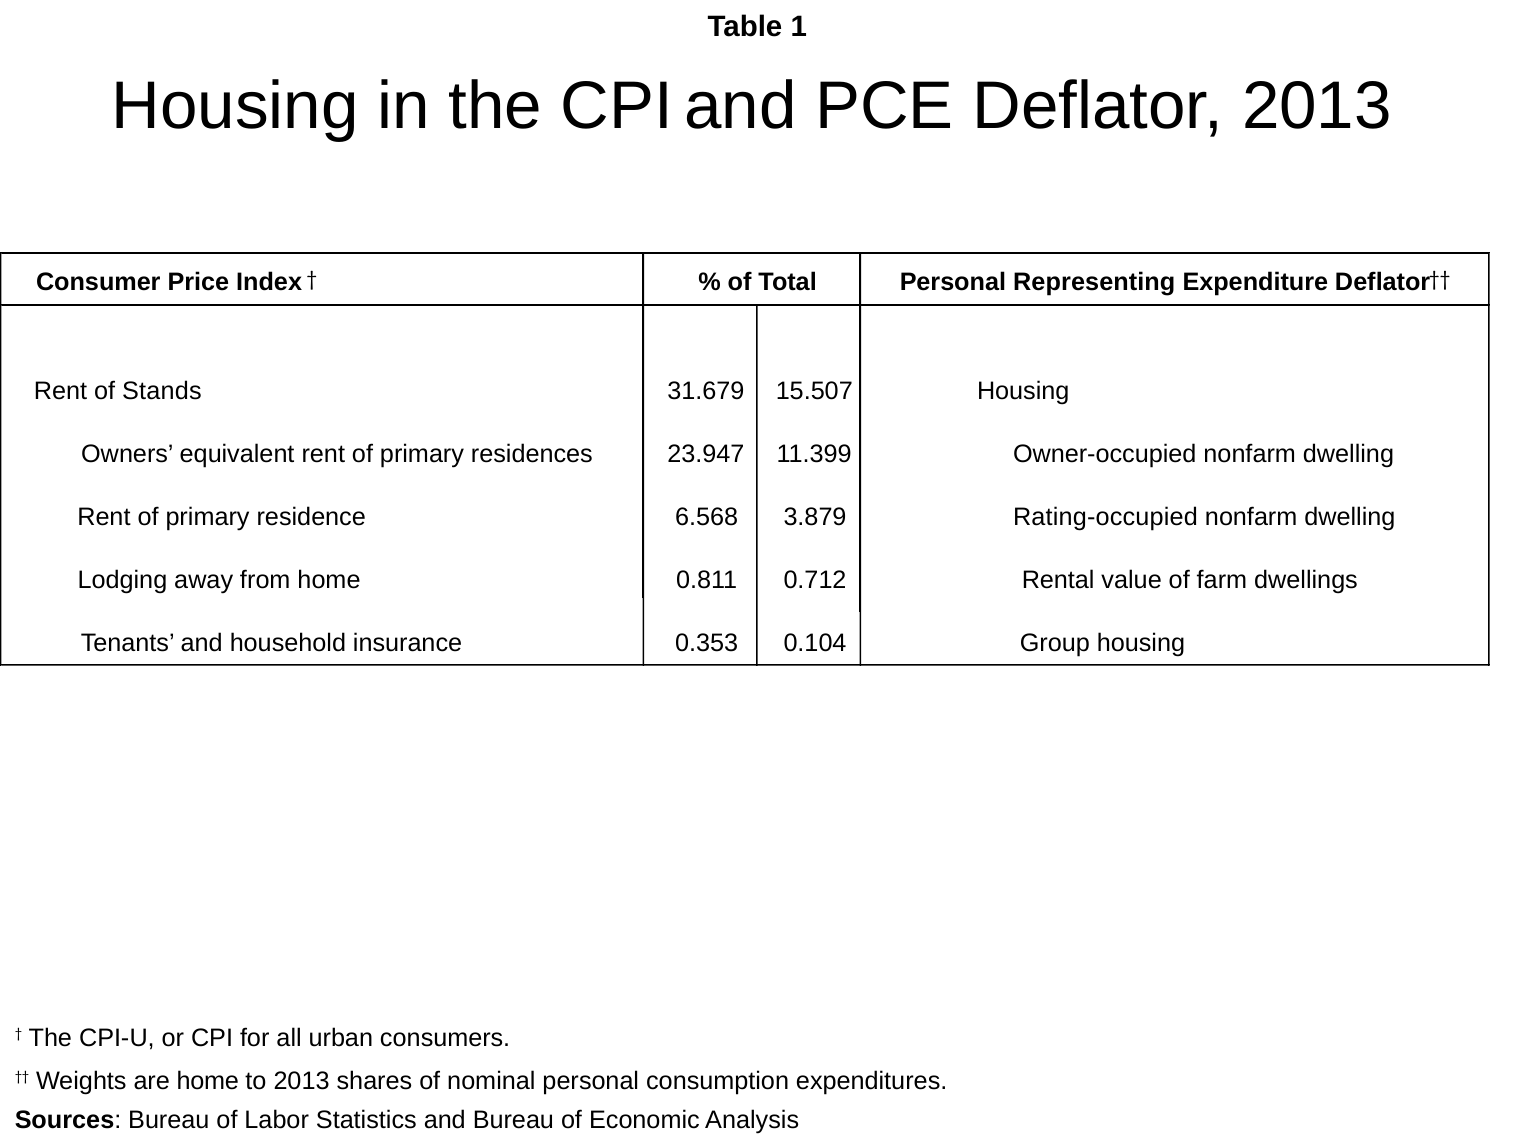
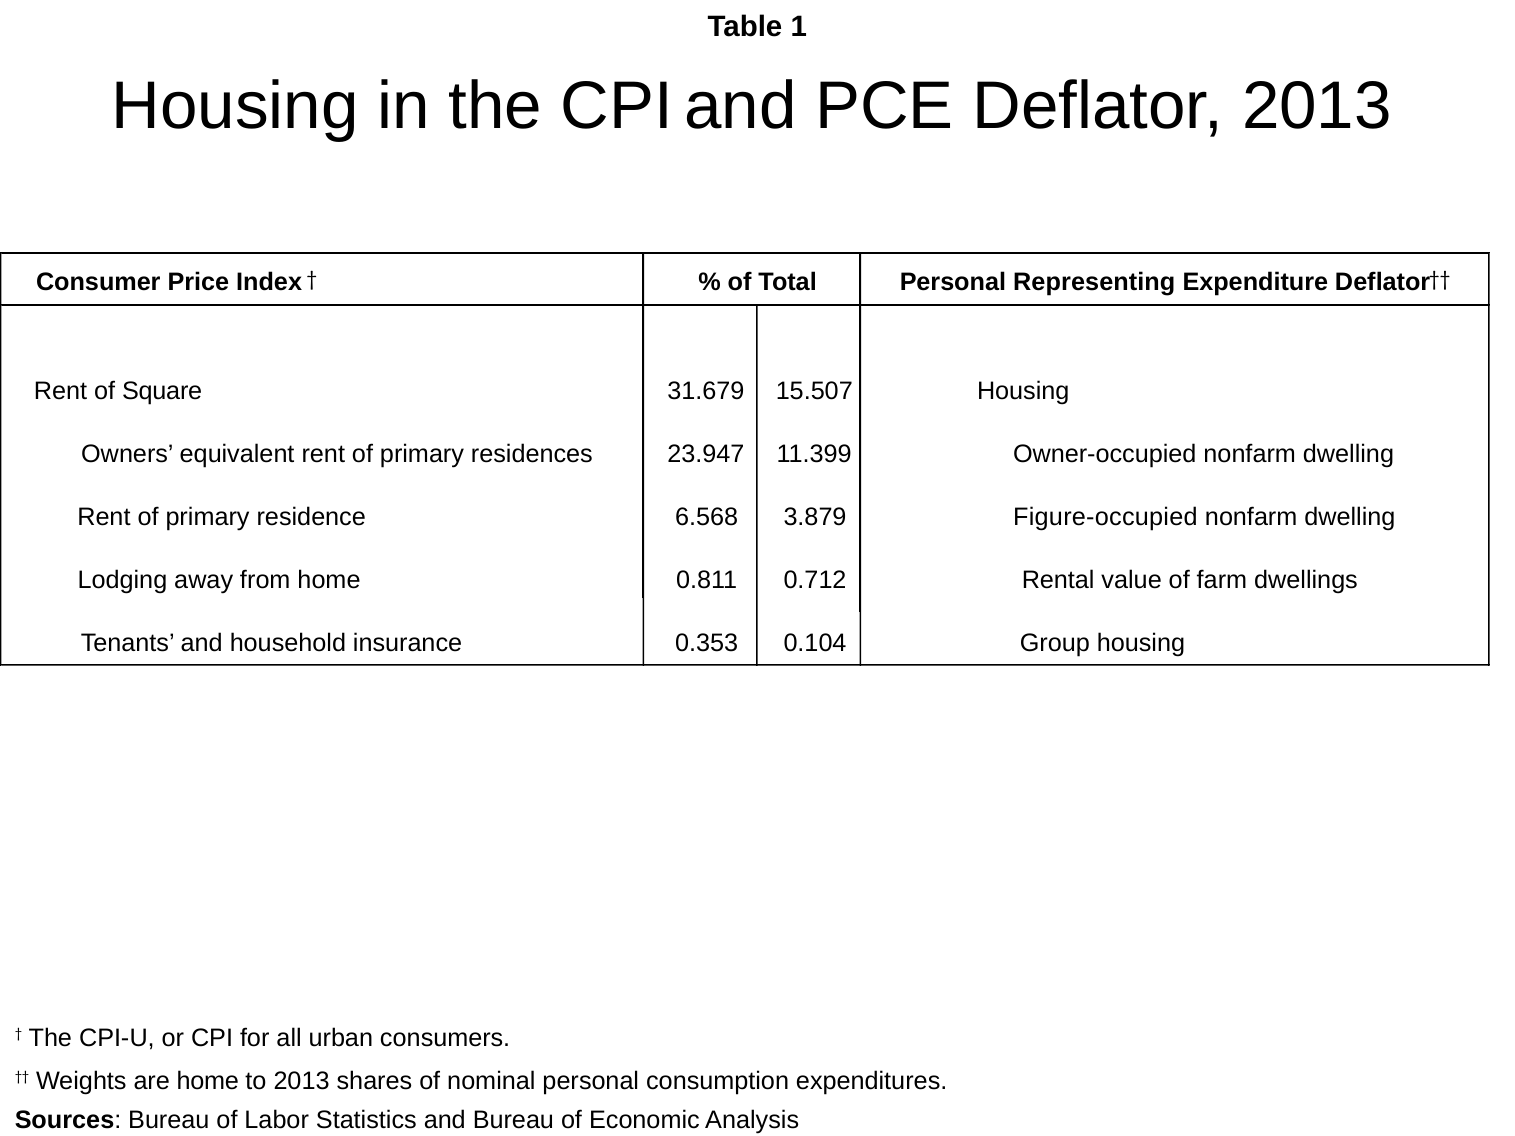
Stands: Stands -> Square
Rating-occupied: Rating-occupied -> Figure-occupied
